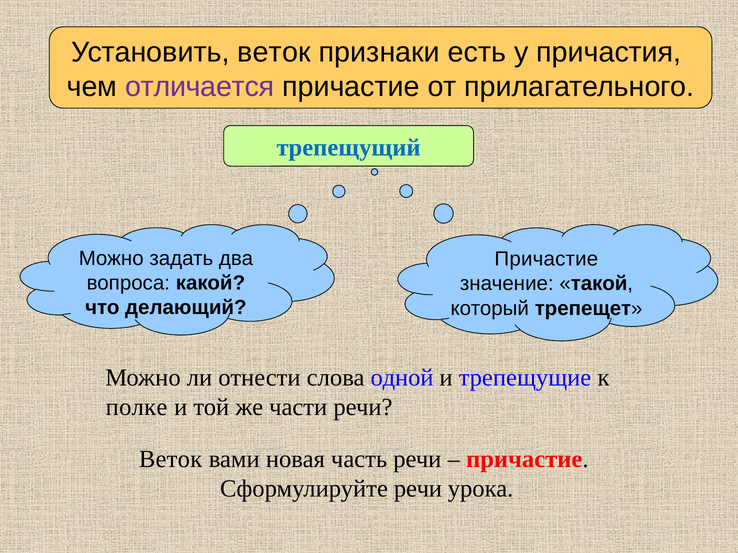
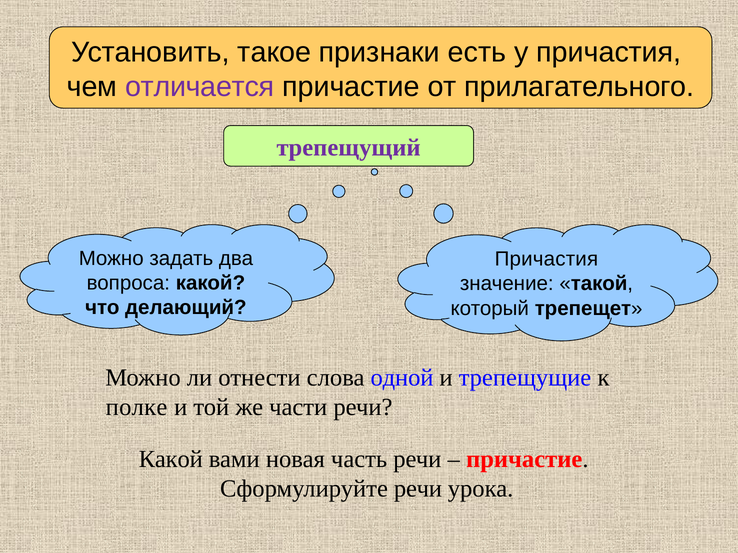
Установить веток: веток -> такое
трепещущий colour: blue -> purple
Причастие at (546, 259): Причастие -> Причастия
Веток at (171, 460): Веток -> Какой
